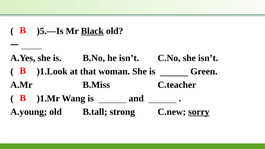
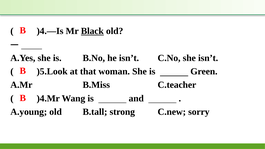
)5.—Is: )5.—Is -> )4.—Is
)1.Look: )1.Look -> )5.Look
)1.Mr: )1.Mr -> )4.Mr
sorry underline: present -> none
